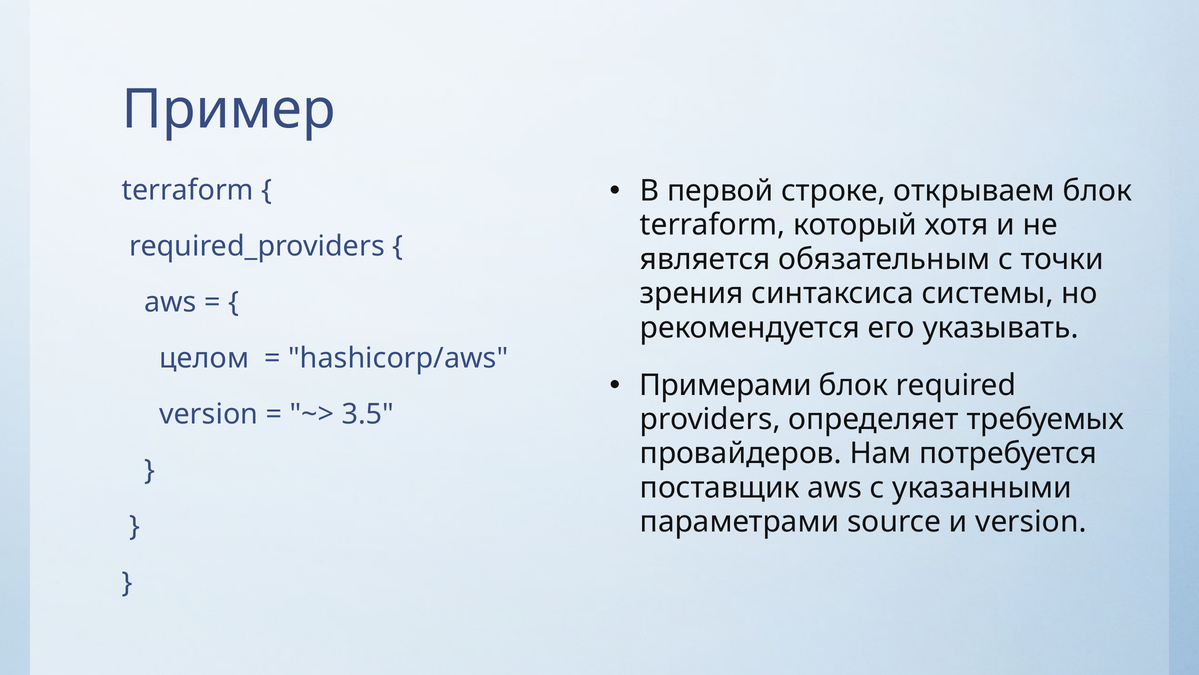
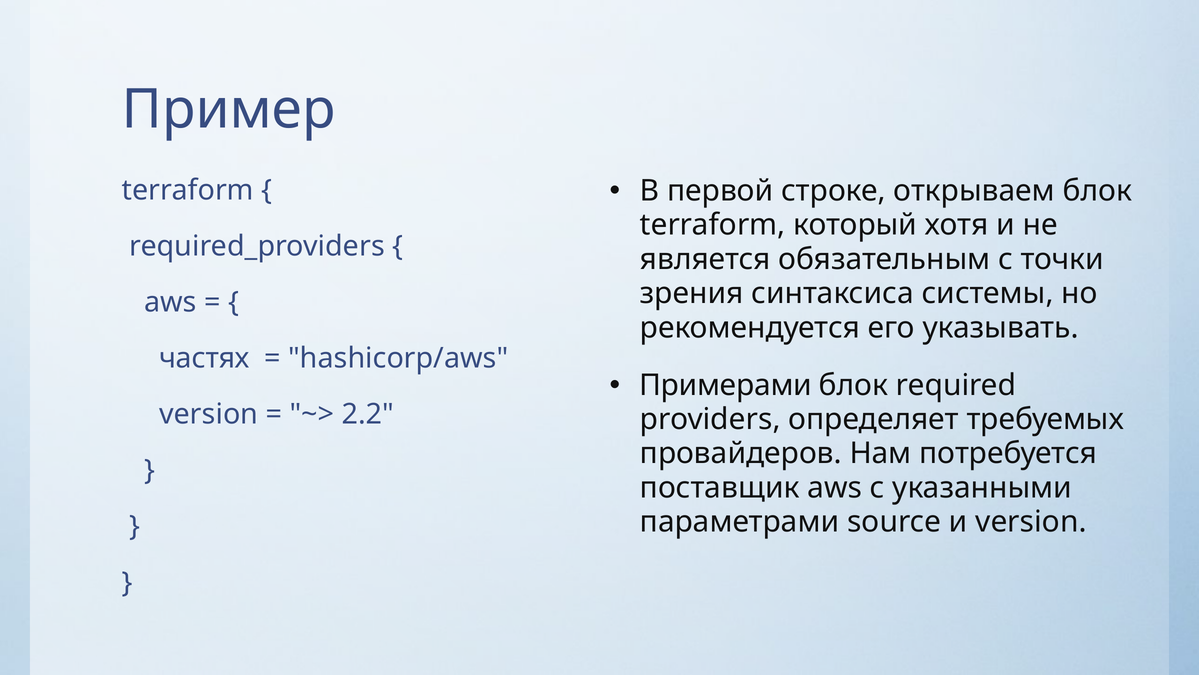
целом: целом -> частях
3.5: 3.5 -> 2.2
